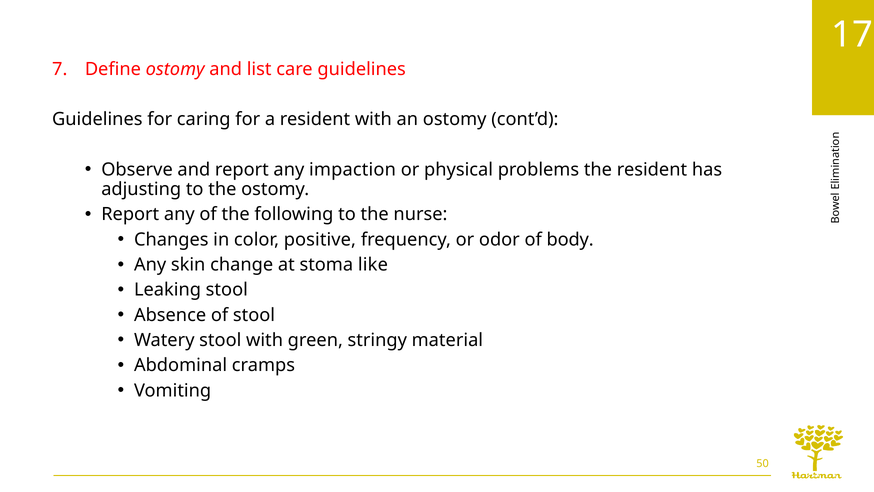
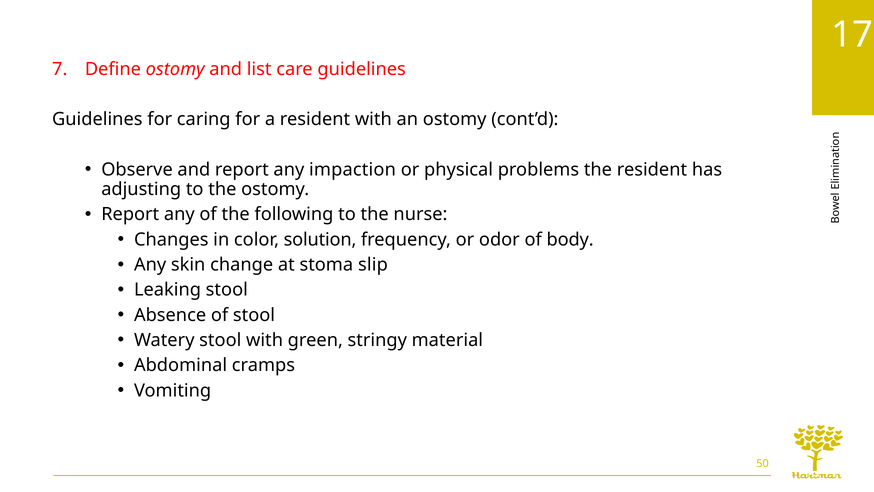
positive: positive -> solution
like: like -> slip
